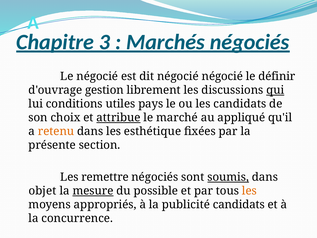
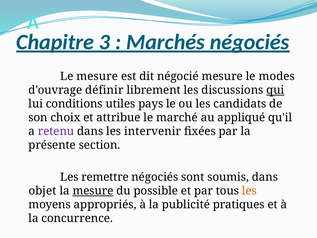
Le négocié: négocié -> mesure
négocié négocié: négocié -> mesure
définir: définir -> modes
gestion: gestion -> définir
attribue underline: present -> none
retenu colour: orange -> purple
esthétique: esthétique -> intervenir
soumis underline: present -> none
publicité candidats: candidats -> pratiques
